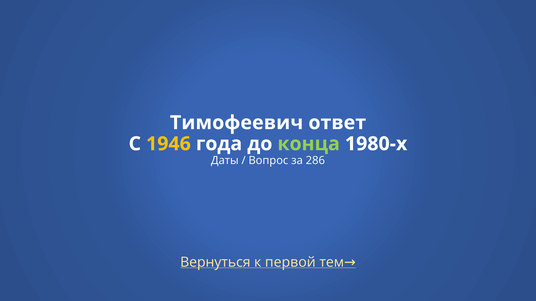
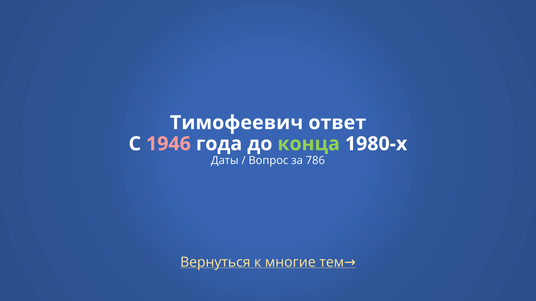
1946 colour: yellow -> pink
286: 286 -> 786
первой: первой -> многие
